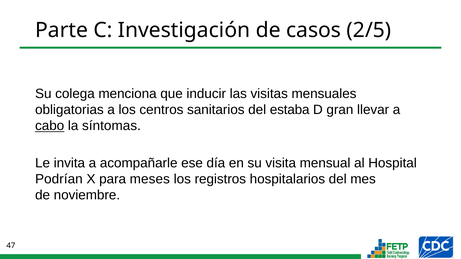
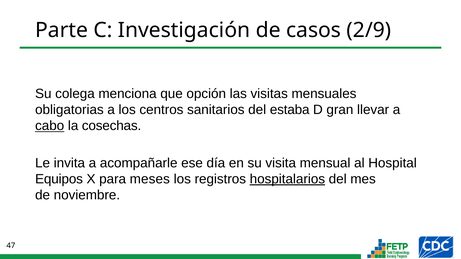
2/5: 2/5 -> 2/9
inducir: inducir -> opción
síntomas: síntomas -> cosechas
Podrían: Podrían -> Equipos
hospitalarios underline: none -> present
